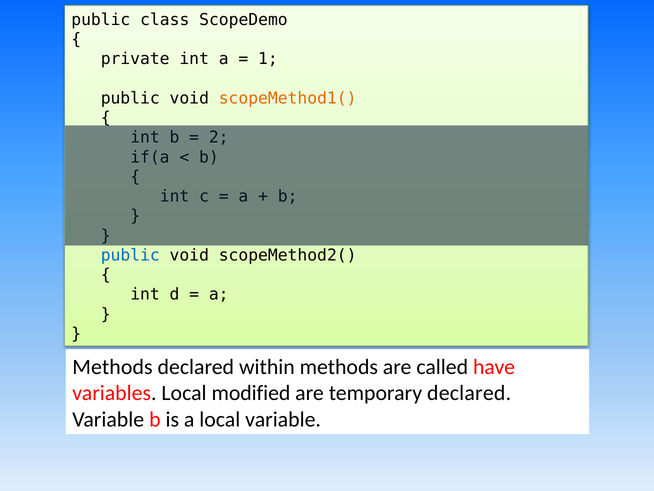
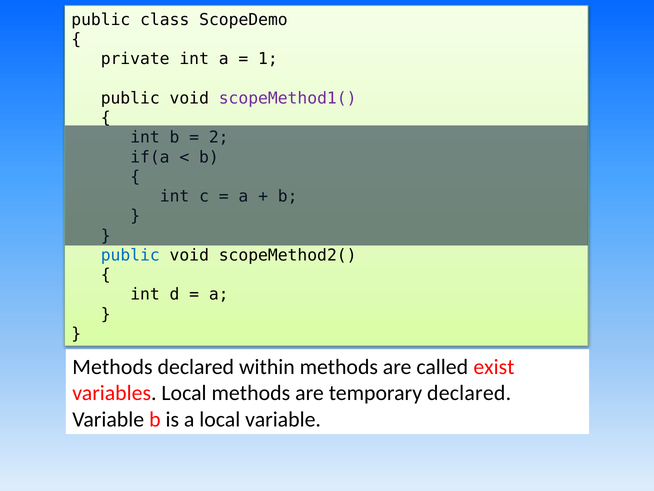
scopeMethod1( colour: orange -> purple
have: have -> exist
Local modified: modified -> methods
